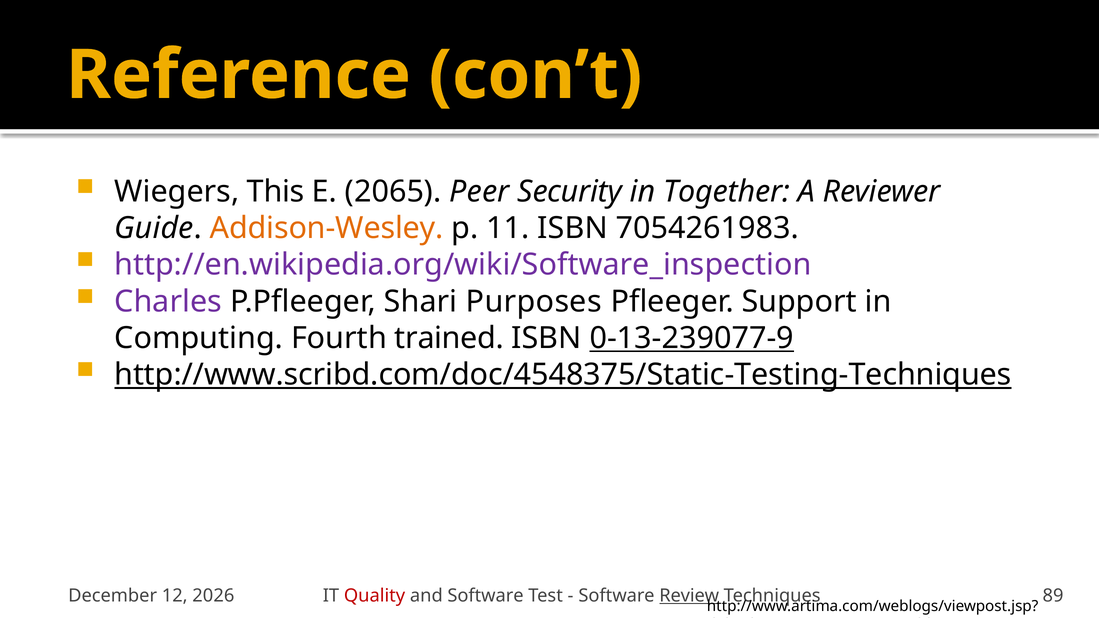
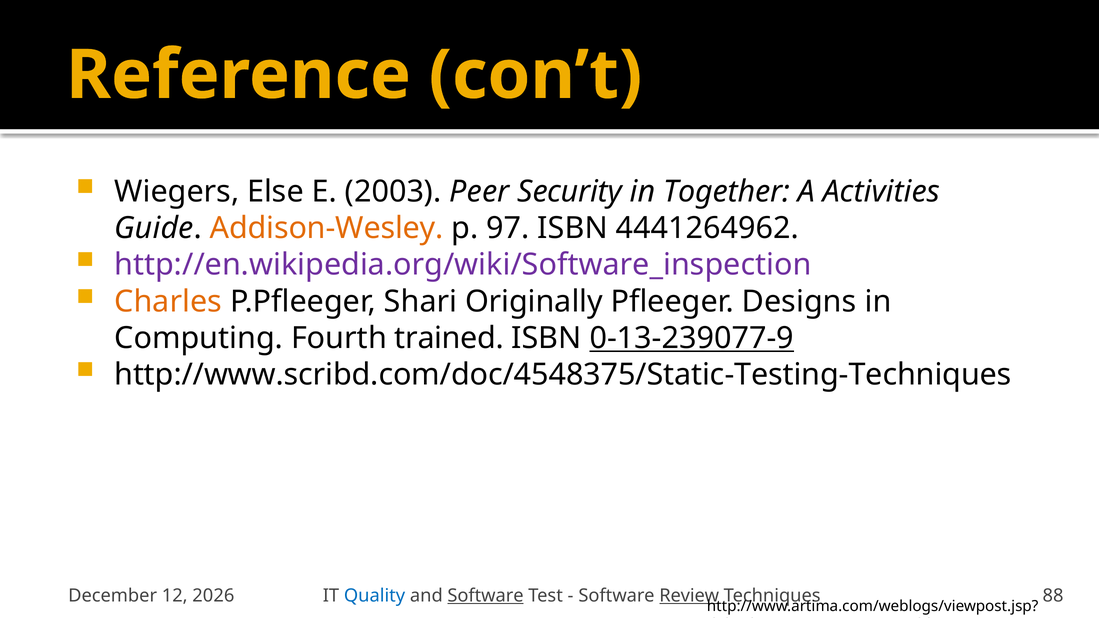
This: This -> Else
2065: 2065 -> 2003
Reviewer: Reviewer -> Activities
11: 11 -> 97
7054261983: 7054261983 -> 4441264962
Charles colour: purple -> orange
Purposes: Purposes -> Originally
Support: Support -> Designs
http://www.scribd.com/doc/4548375/Static-Testing-Techniques underline: present -> none
Quality colour: red -> blue
Software at (486, 596) underline: none -> present
89: 89 -> 88
